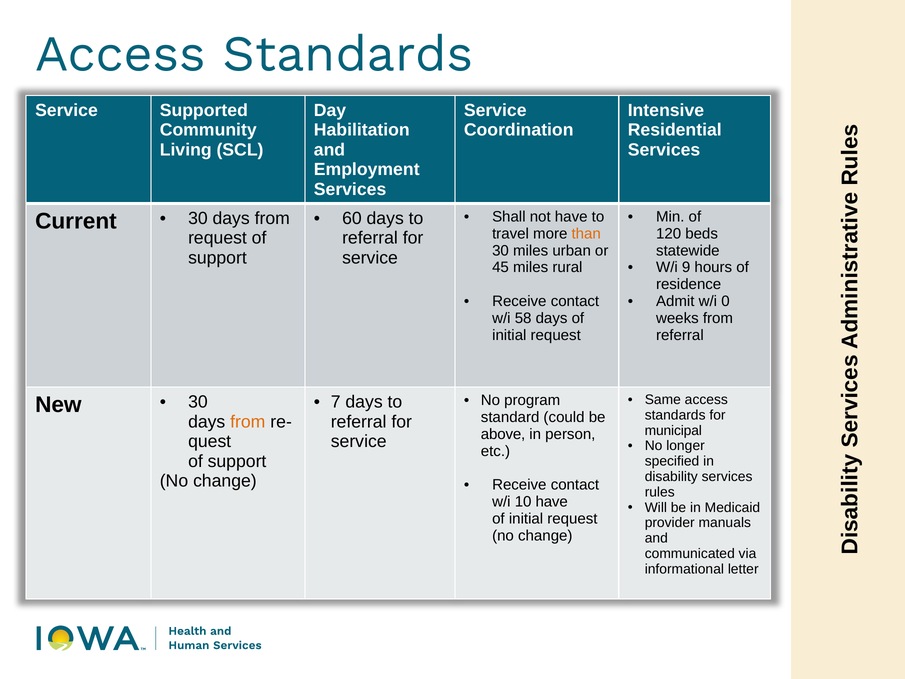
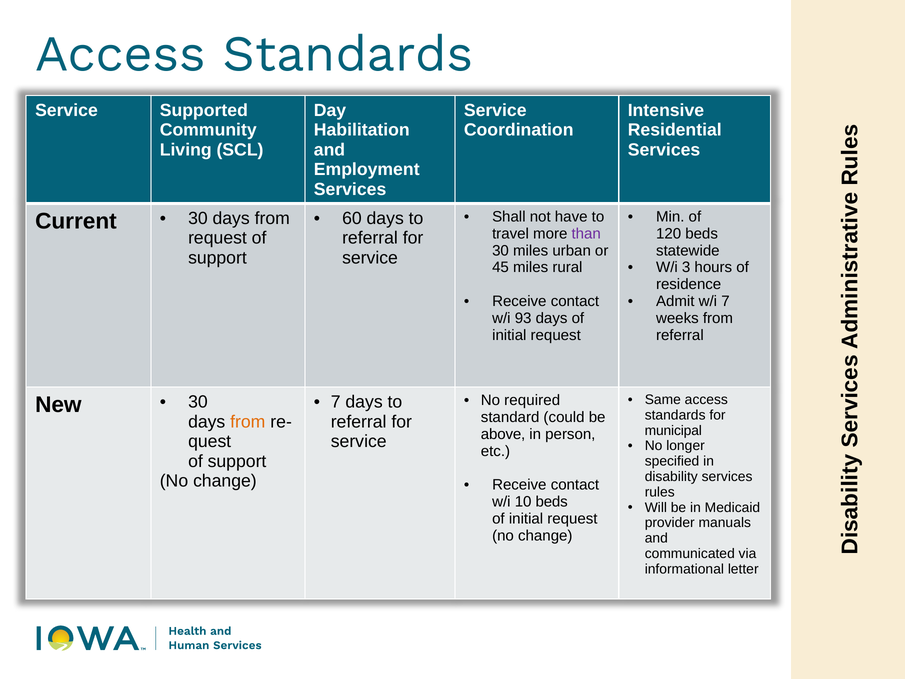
than colour: orange -> purple
9: 9 -> 3
w/i 0: 0 -> 7
58: 58 -> 93
program: program -> required
10 have: have -> beds
